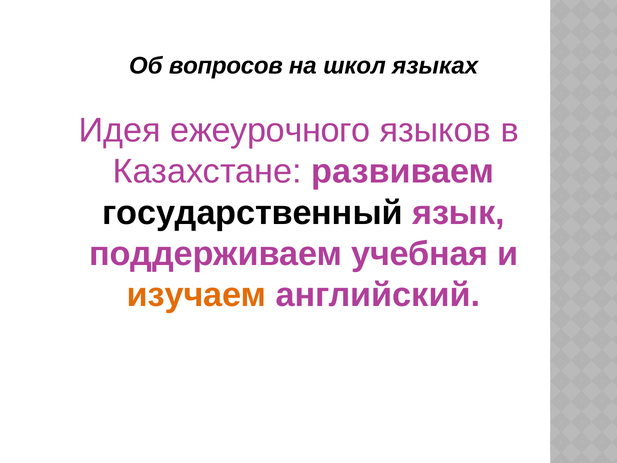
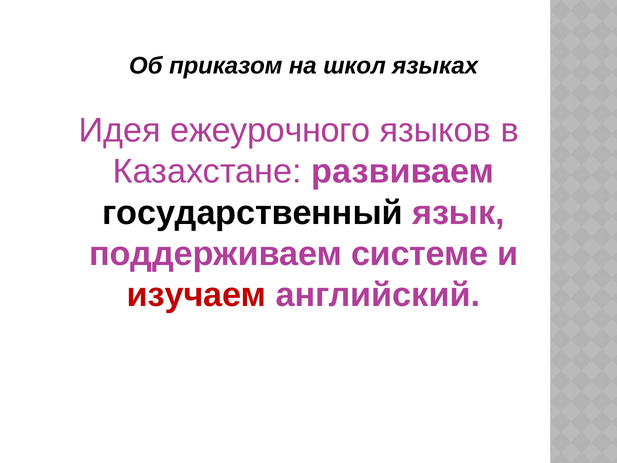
вопросов: вопросов -> приказом
учебная: учебная -> системе
изучаем colour: orange -> red
